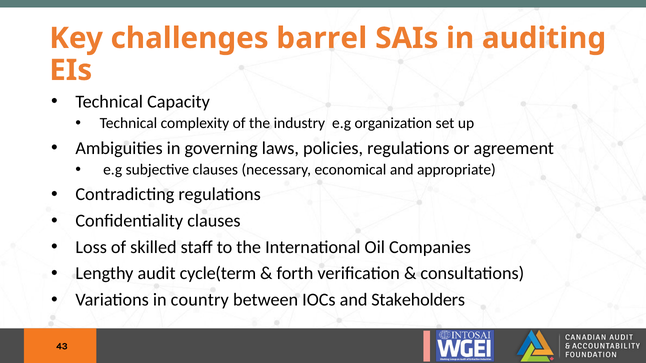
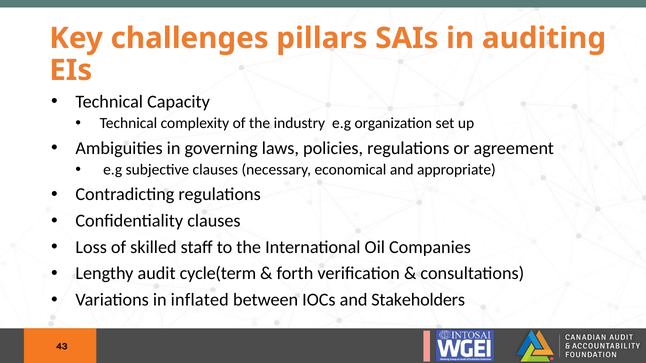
barrel: barrel -> pillars
country: country -> inflated
